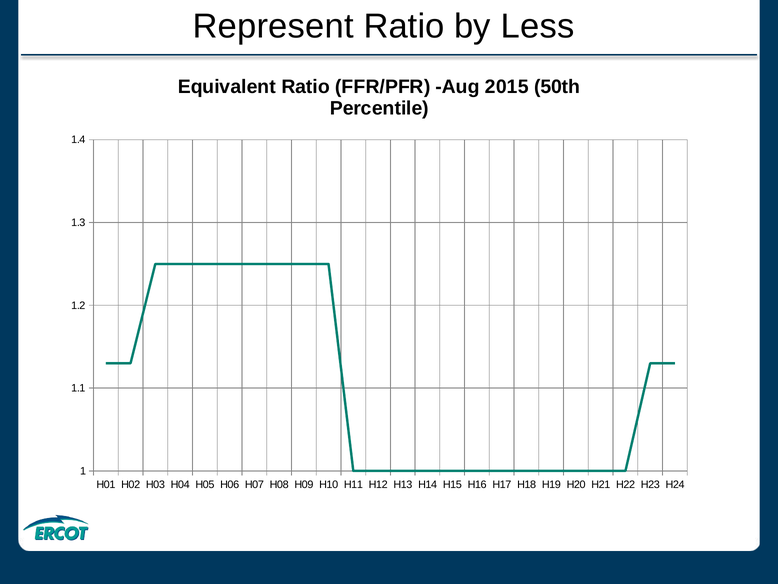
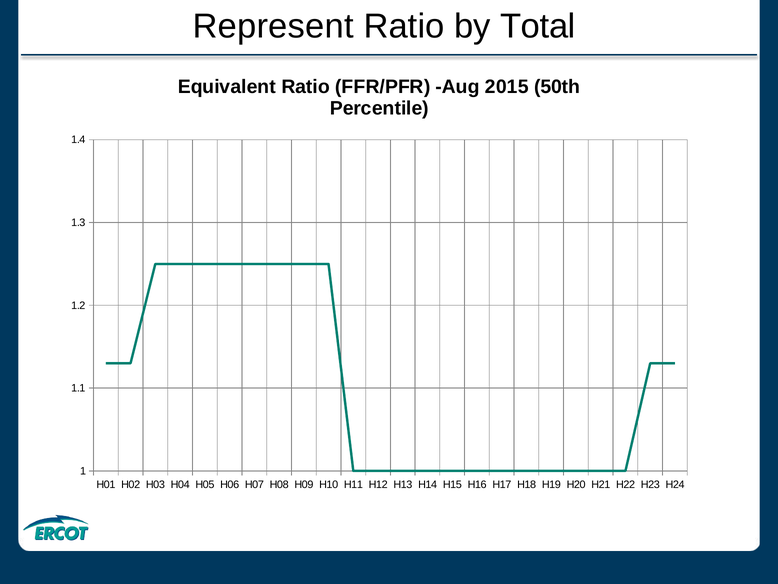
Less: Less -> Total
